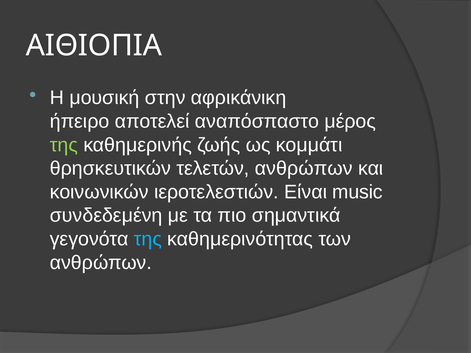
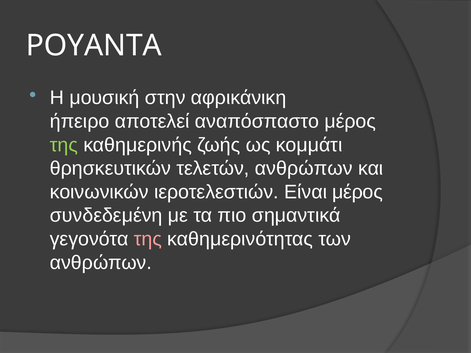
ΑΙΘΙΟΠΙΑ: ΑΙΘΙΟΠΙΑ -> ΡΟΥΑΝΤΑ
Είναι music: music -> μέρος
της at (148, 239) colour: light blue -> pink
